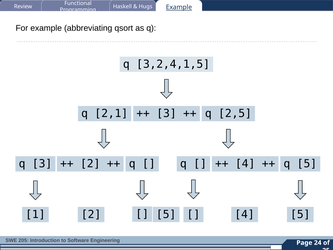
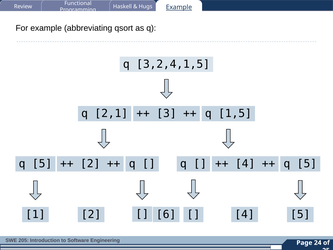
2,5: 2,5 -> 1,5
3 at (42, 164): 3 -> 5
5 at (166, 214): 5 -> 6
